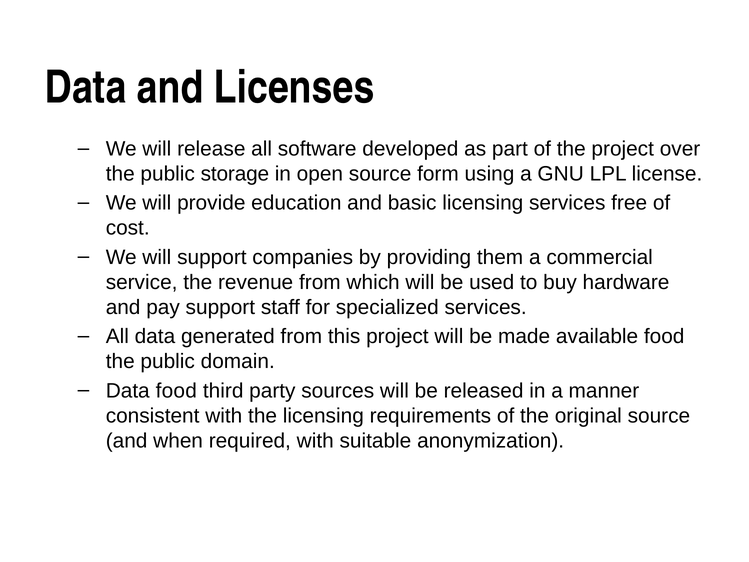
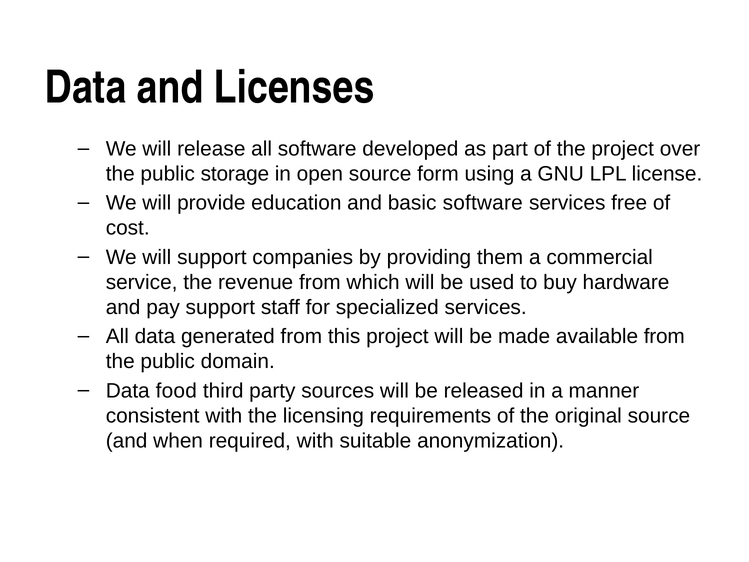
basic licensing: licensing -> software
available food: food -> from
